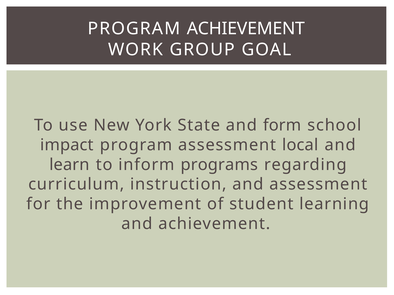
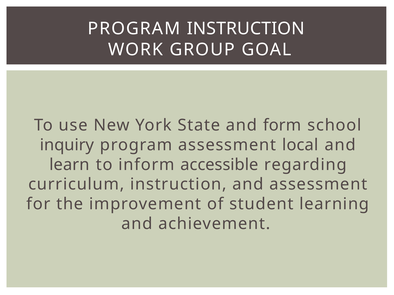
PROGRAM ACHIEVEMENT: ACHIEVEMENT -> INSTRUCTION
impact: impact -> inquiry
programs: programs -> accessible
